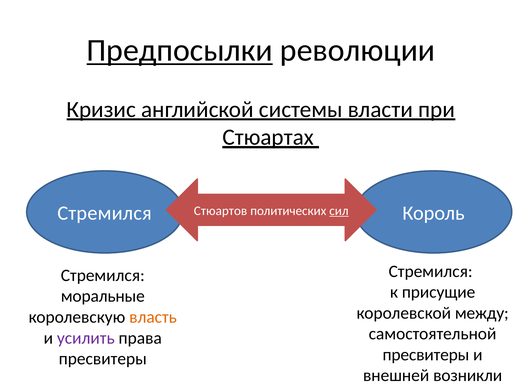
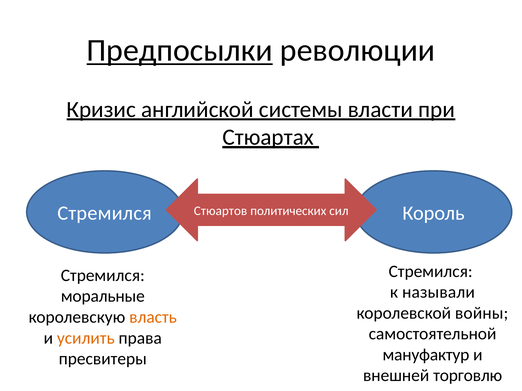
сил underline: present -> none
присущие: присущие -> называли
между: между -> войны
усилить colour: purple -> orange
пресвитеры at (426, 355): пресвитеры -> мануфактур
возникли: возникли -> торговлю
